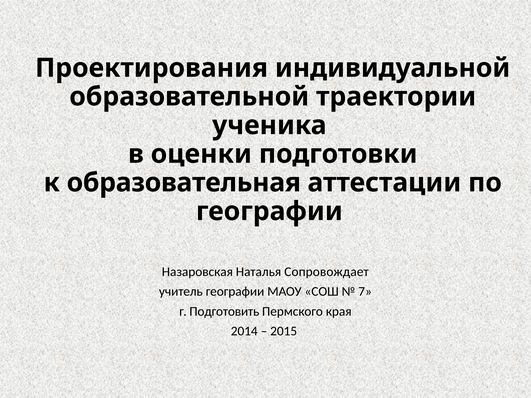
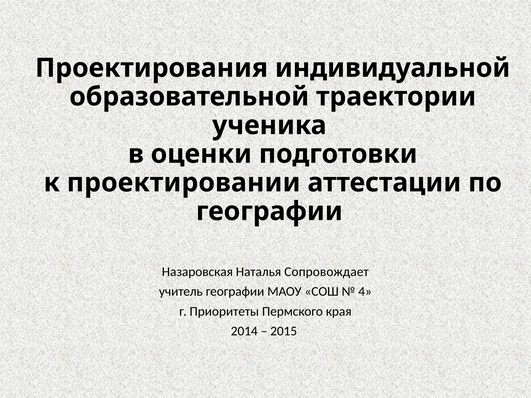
образовательная: образовательная -> проектировании
7: 7 -> 4
Подготовить: Подготовить -> Приоритеты
